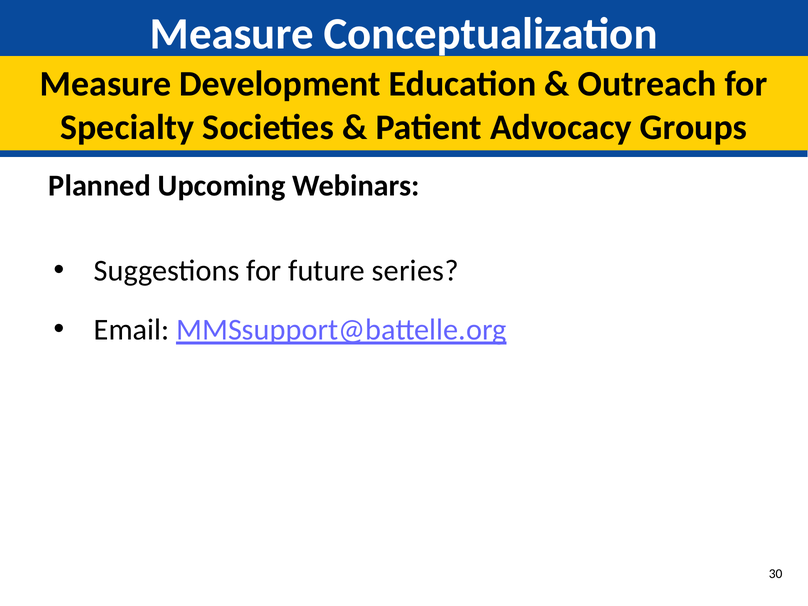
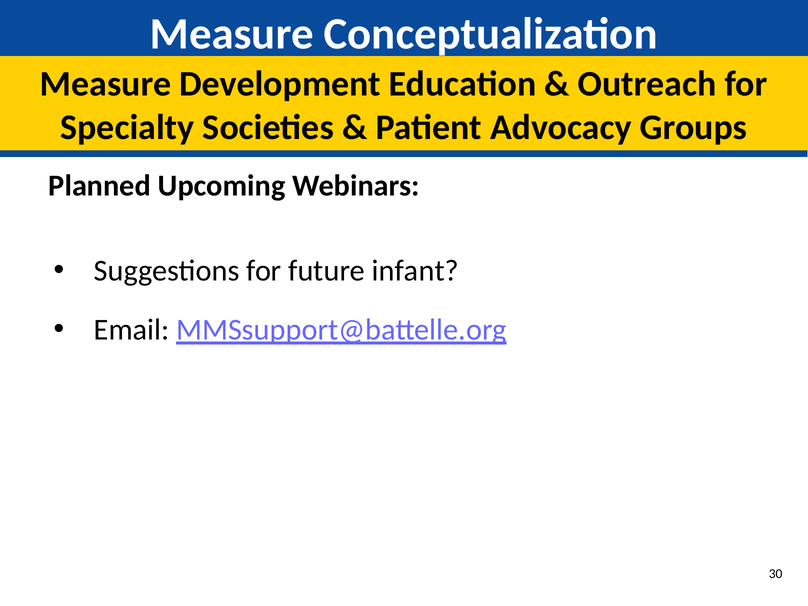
series: series -> infant
